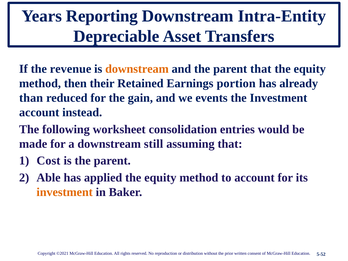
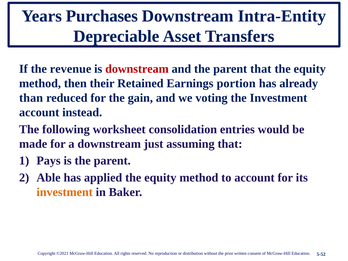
Reporting: Reporting -> Purchases
downstream at (137, 69) colour: orange -> red
events: events -> voting
still: still -> just
Cost: Cost -> Pays
